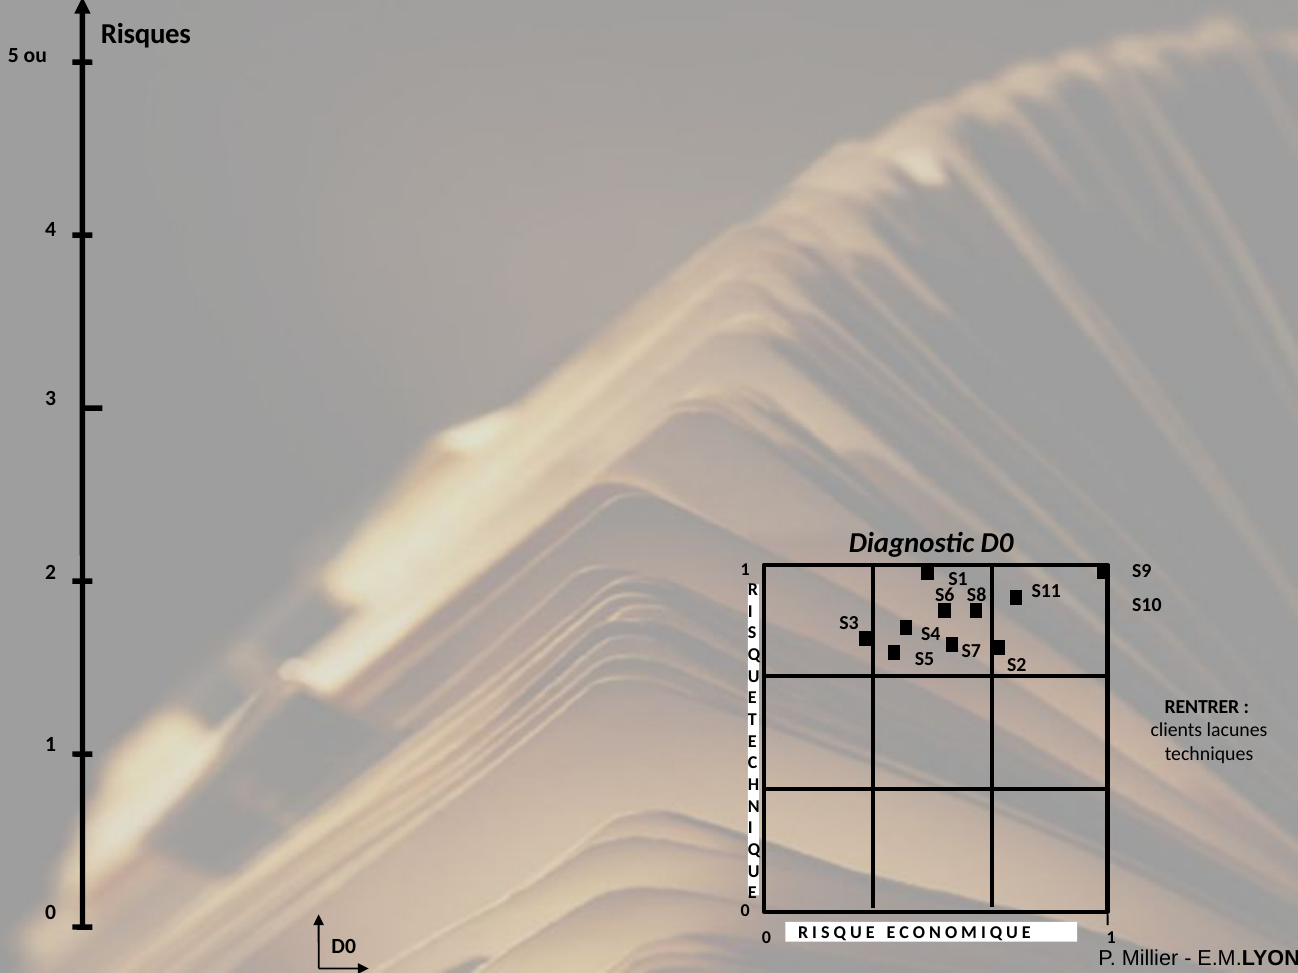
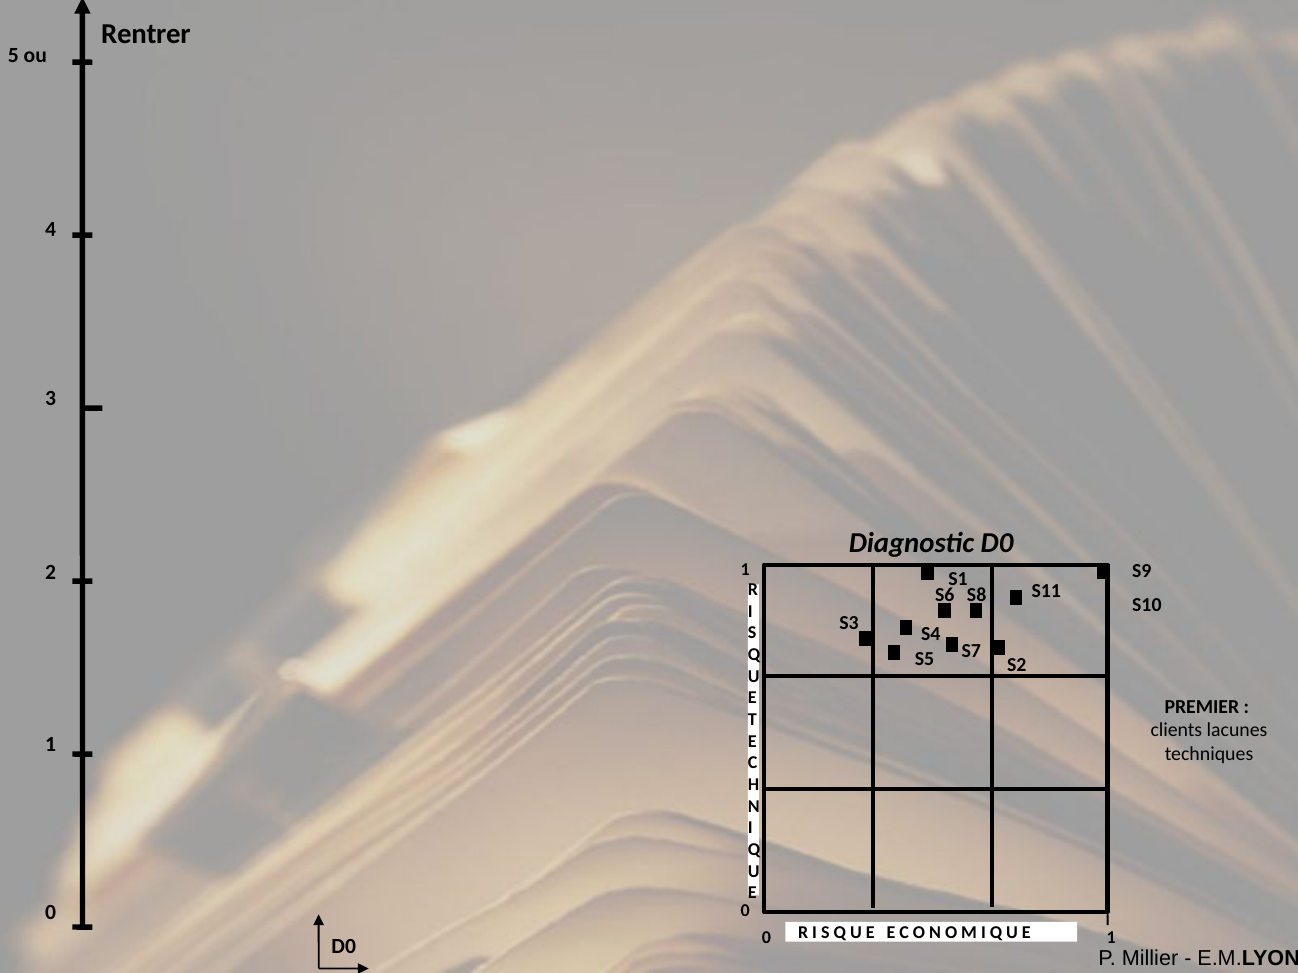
Risques: Risques -> Rentrer
RENTRER: RENTRER -> PREMIER
